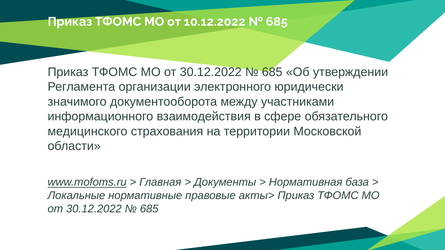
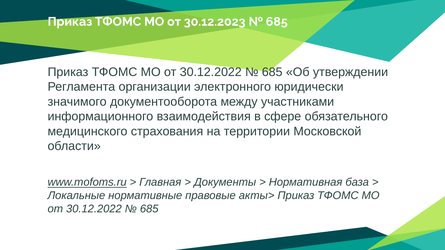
10.12.2022: 10.12.2022 -> 30.12.2023
